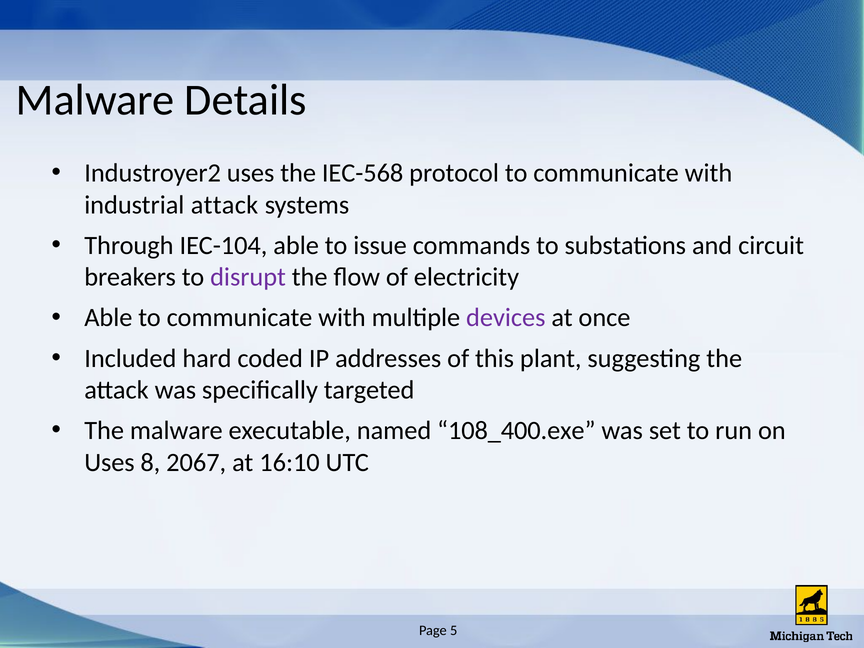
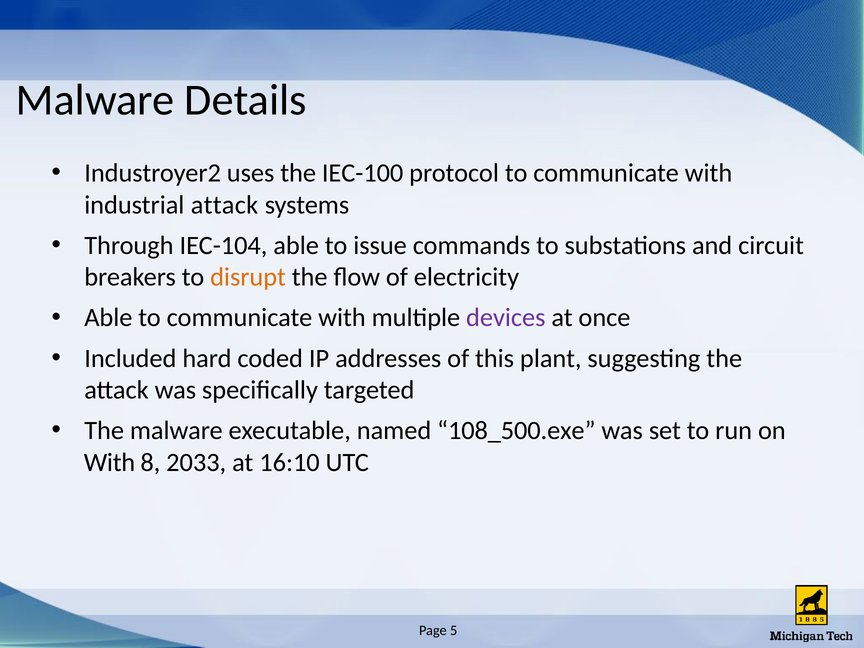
IEC-568: IEC-568 -> IEC-100
disrupt colour: purple -> orange
108_400.exe: 108_400.exe -> 108_500.exe
Uses at (109, 462): Uses -> With
2067: 2067 -> 2033
